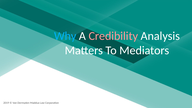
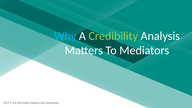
Credibility colour: pink -> light green
